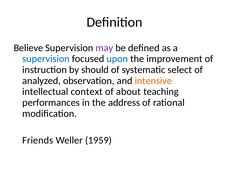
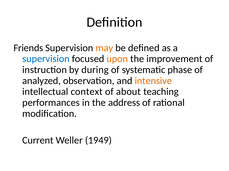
Believe: Believe -> Friends
may colour: purple -> orange
upon colour: blue -> orange
should: should -> during
select: select -> phase
Friends: Friends -> Current
1959: 1959 -> 1949
